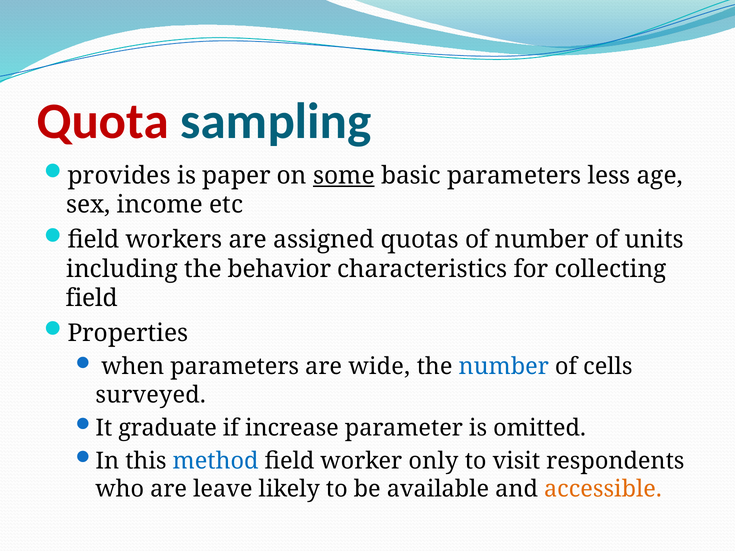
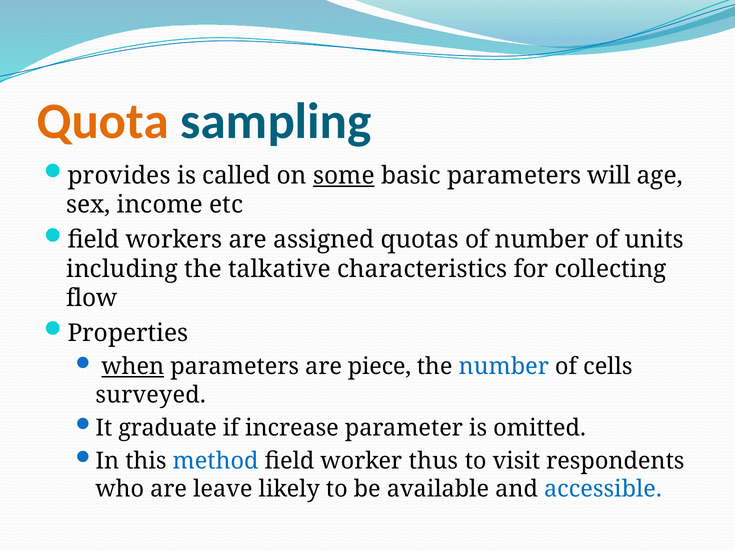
Quota colour: red -> orange
paper: paper -> called
less: less -> will
behavior: behavior -> talkative
field at (92, 298): field -> flow
when underline: none -> present
wide: wide -> piece
only: only -> thus
accessible colour: orange -> blue
